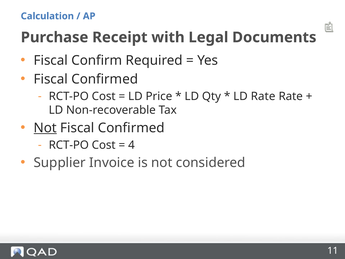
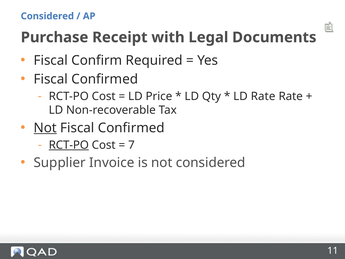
Calculation at (47, 16): Calculation -> Considered
RCT-PO at (69, 145) underline: none -> present
4: 4 -> 7
